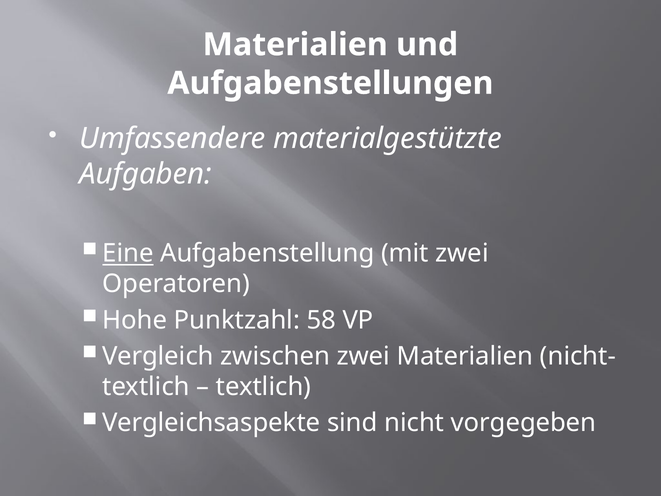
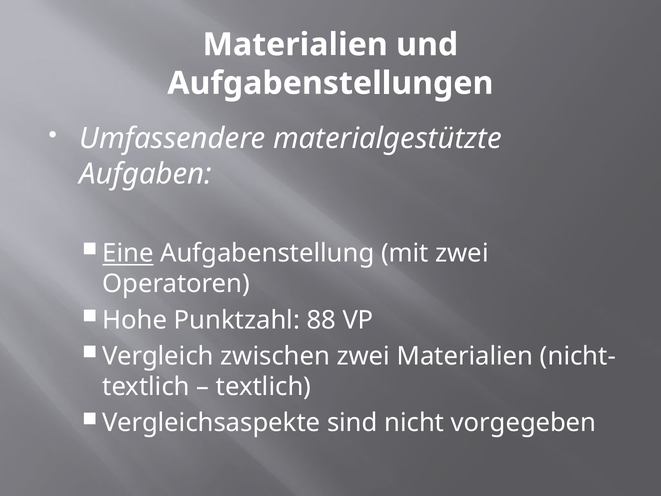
58: 58 -> 88
